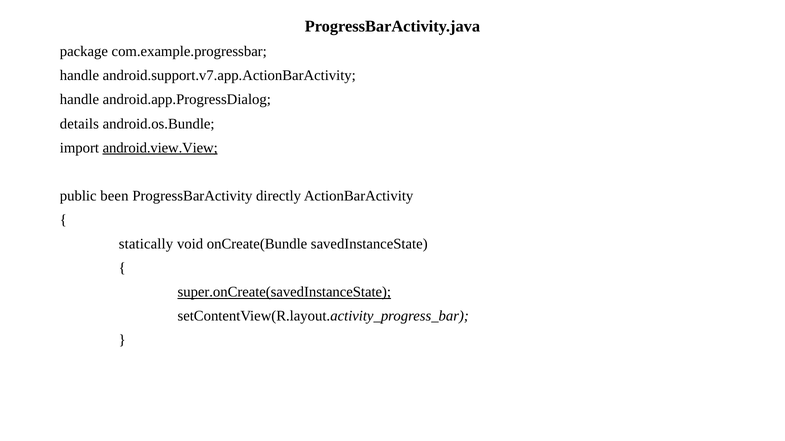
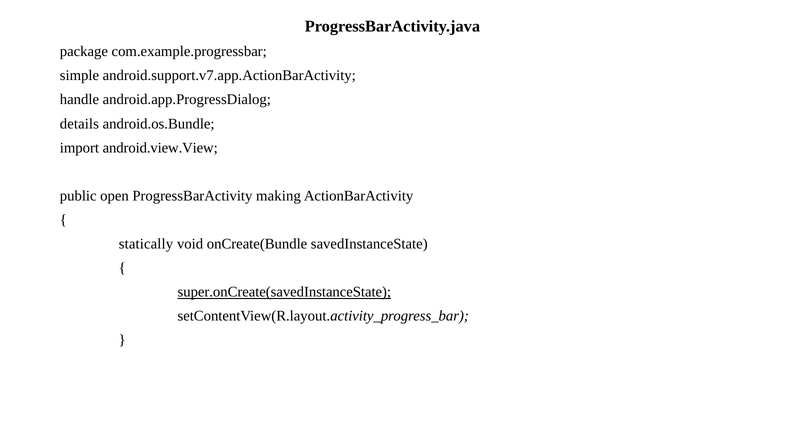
handle at (79, 76): handle -> simple
android.view.View underline: present -> none
been: been -> open
directly: directly -> making
